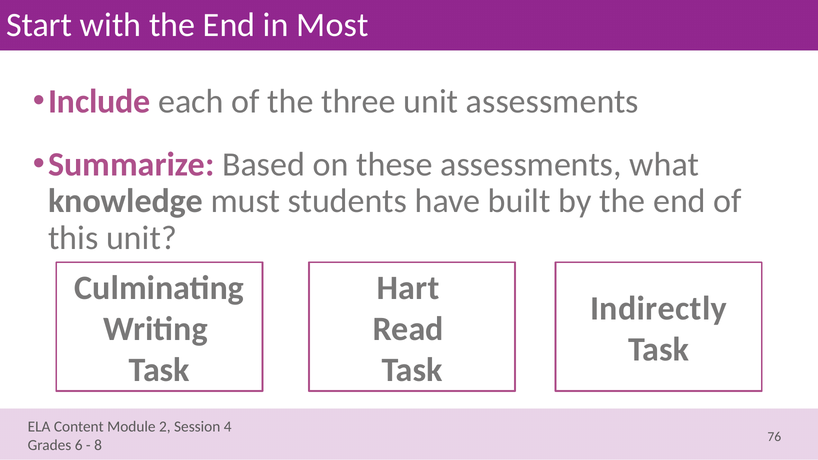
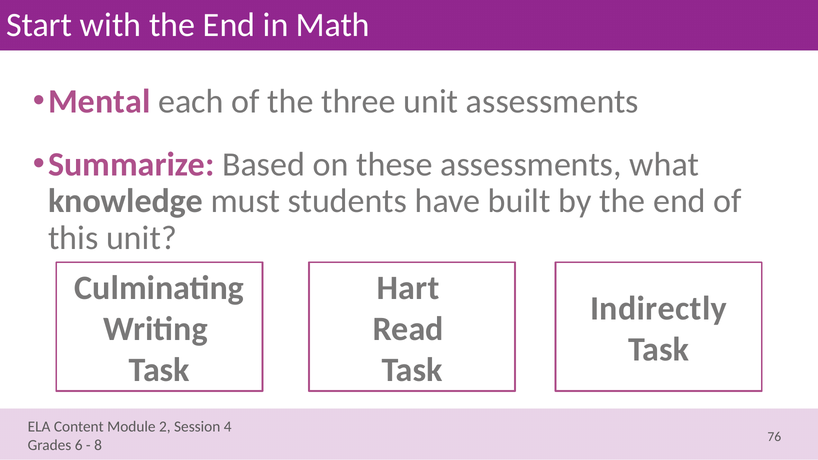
Most: Most -> Math
Include: Include -> Mental
